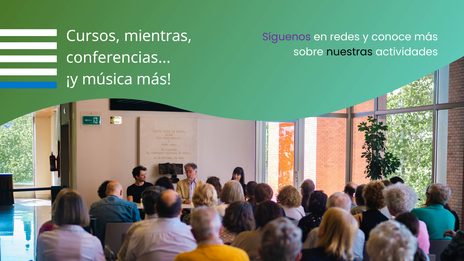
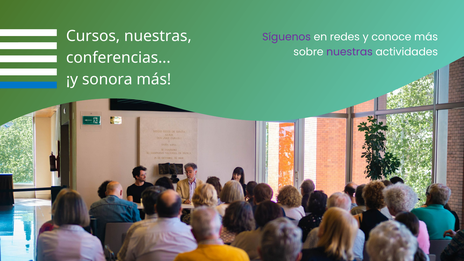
Cursos mientras: mientras -> nuestras
nuestras at (350, 52) colour: black -> purple
música: música -> sonora
